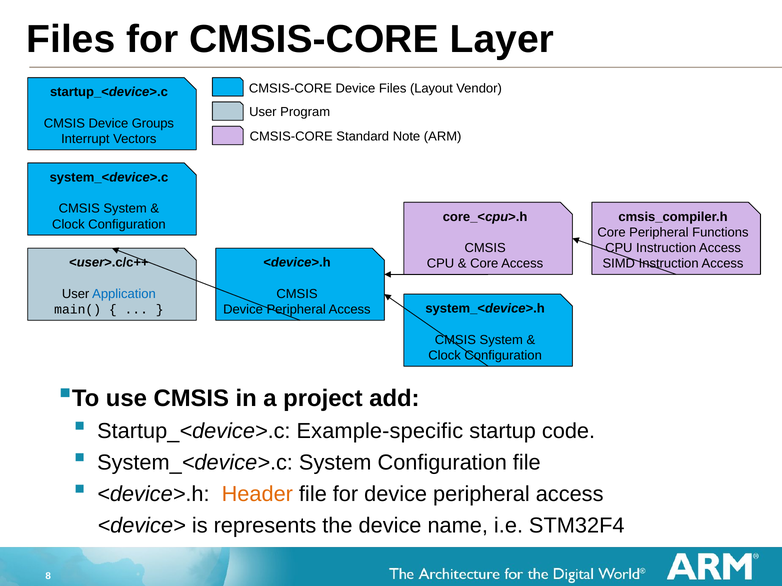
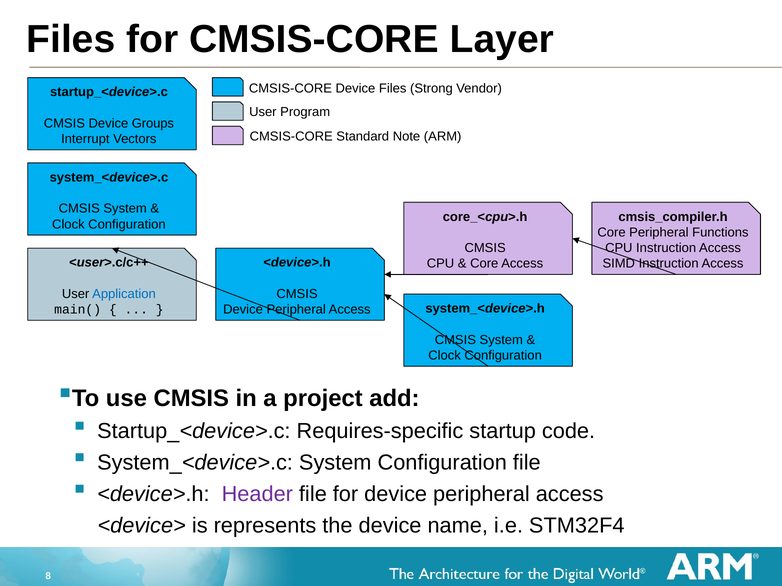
Layout: Layout -> Strong
Example-specific: Example-specific -> Requires-specific
Header colour: orange -> purple
